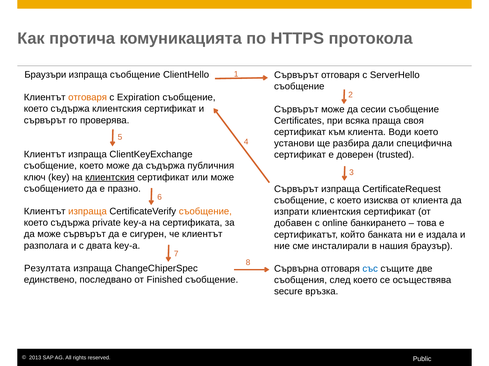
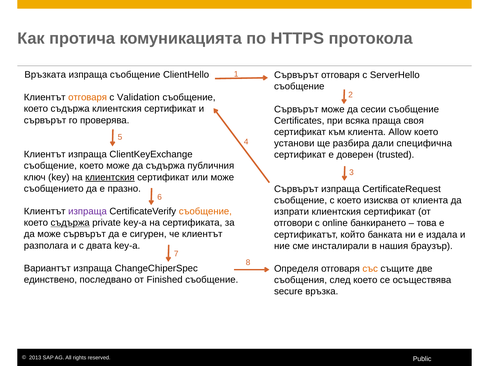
Браузъри: Браузъри -> Връзката
Expiration: Expiration -> Validation
Води: Води -> Allow
изпраща at (87, 212) colour: orange -> purple
съдържа at (70, 223) underline: none -> present
добавен: добавен -> отговори
Резултата: Резултата -> Вариантът
Сървърна: Сървърна -> Определя
със colour: blue -> orange
